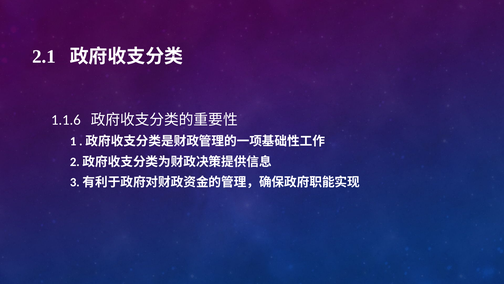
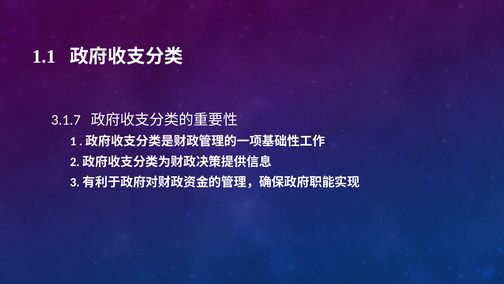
2.1: 2.1 -> 1.1
1.1.6: 1.1.6 -> 3.1.7
